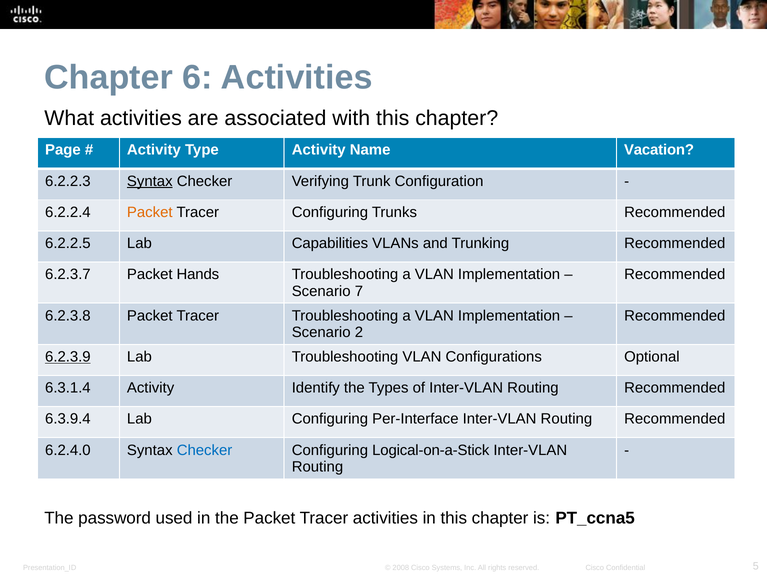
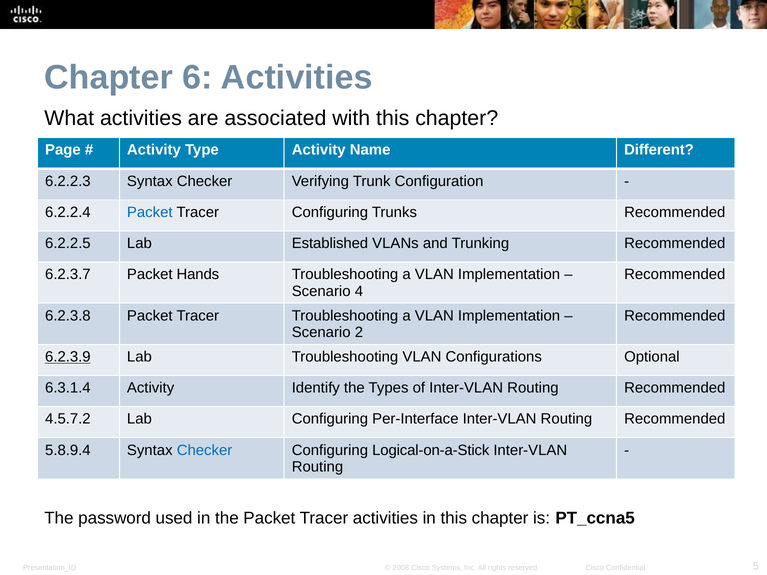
Vacation: Vacation -> Different
Syntax at (150, 181) underline: present -> none
Packet at (150, 212) colour: orange -> blue
Capabilities: Capabilities -> Established
7: 7 -> 4
6.3.9.4: 6.3.9.4 -> 4.5.7.2
6.2.4.0: 6.2.4.0 -> 5.8.9.4
